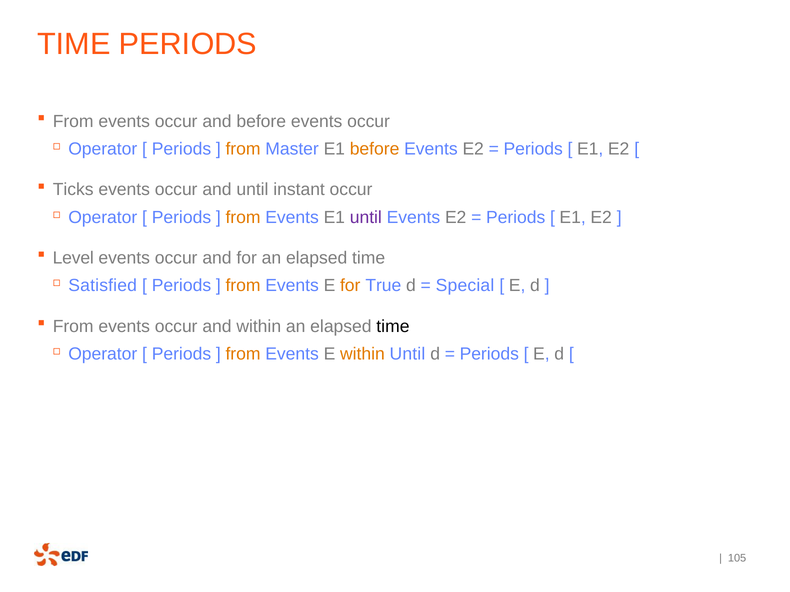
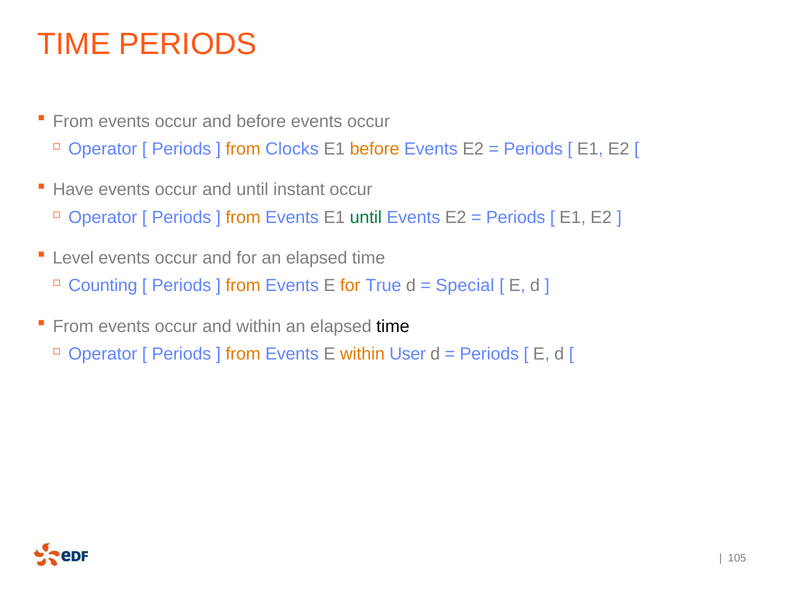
Master: Master -> Clocks
Ticks: Ticks -> Have
until at (366, 217) colour: purple -> green
Satisfied: Satisfied -> Counting
within Until: Until -> User
